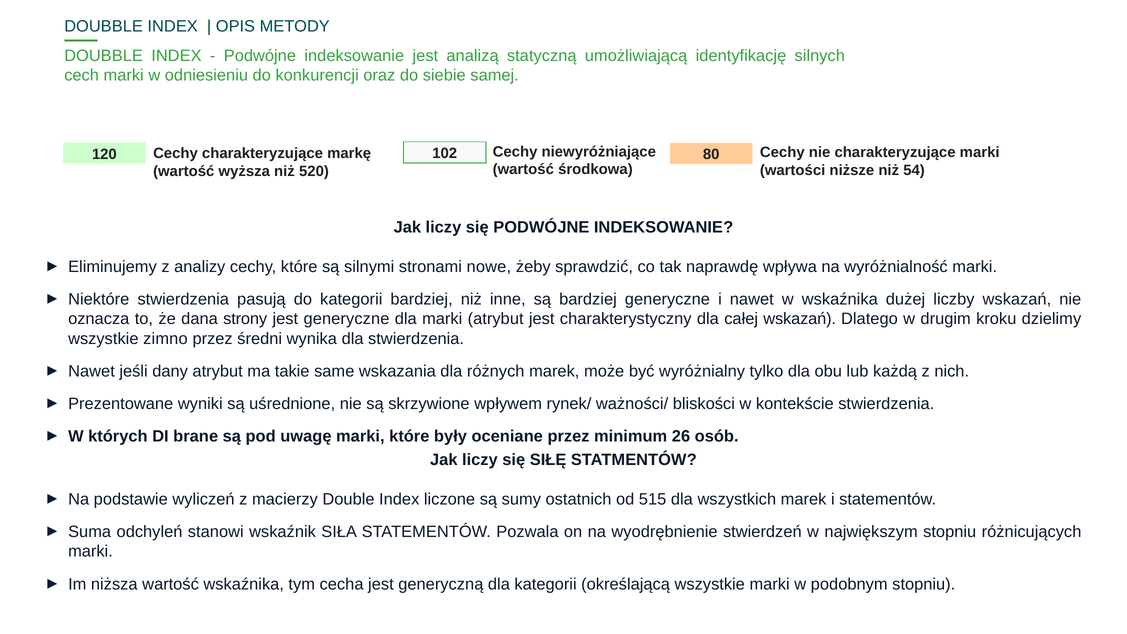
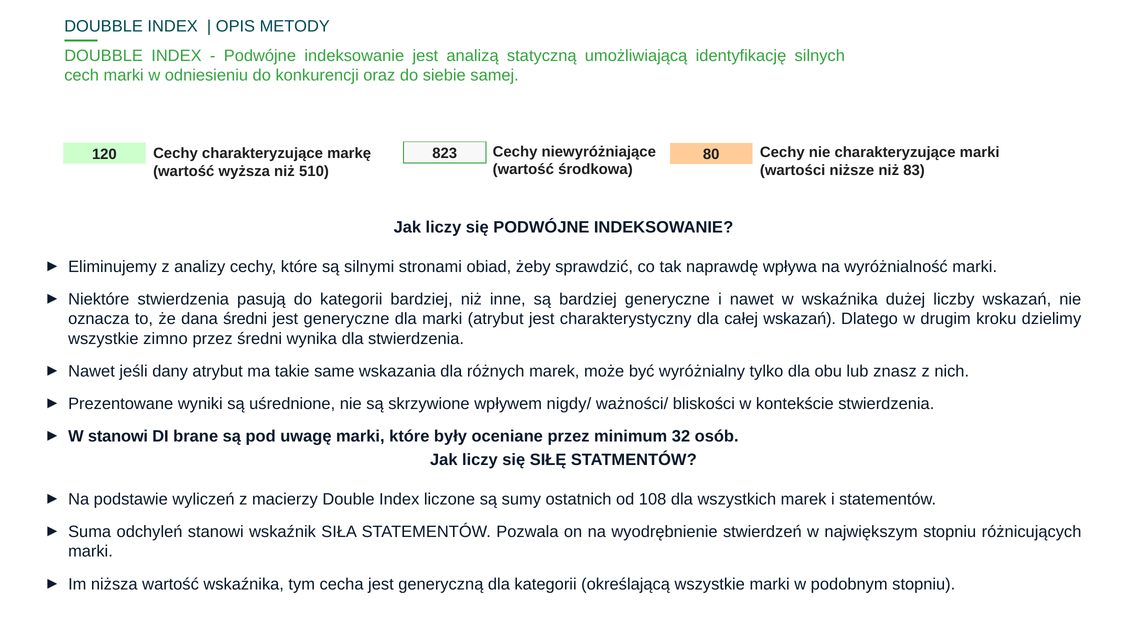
102: 102 -> 823
54: 54 -> 83
520: 520 -> 510
nowe: nowe -> obiad
dana strony: strony -> średni
każdą: każdą -> znasz
rynek/: rynek/ -> nigdy/
W których: których -> stanowi
26: 26 -> 32
515: 515 -> 108
